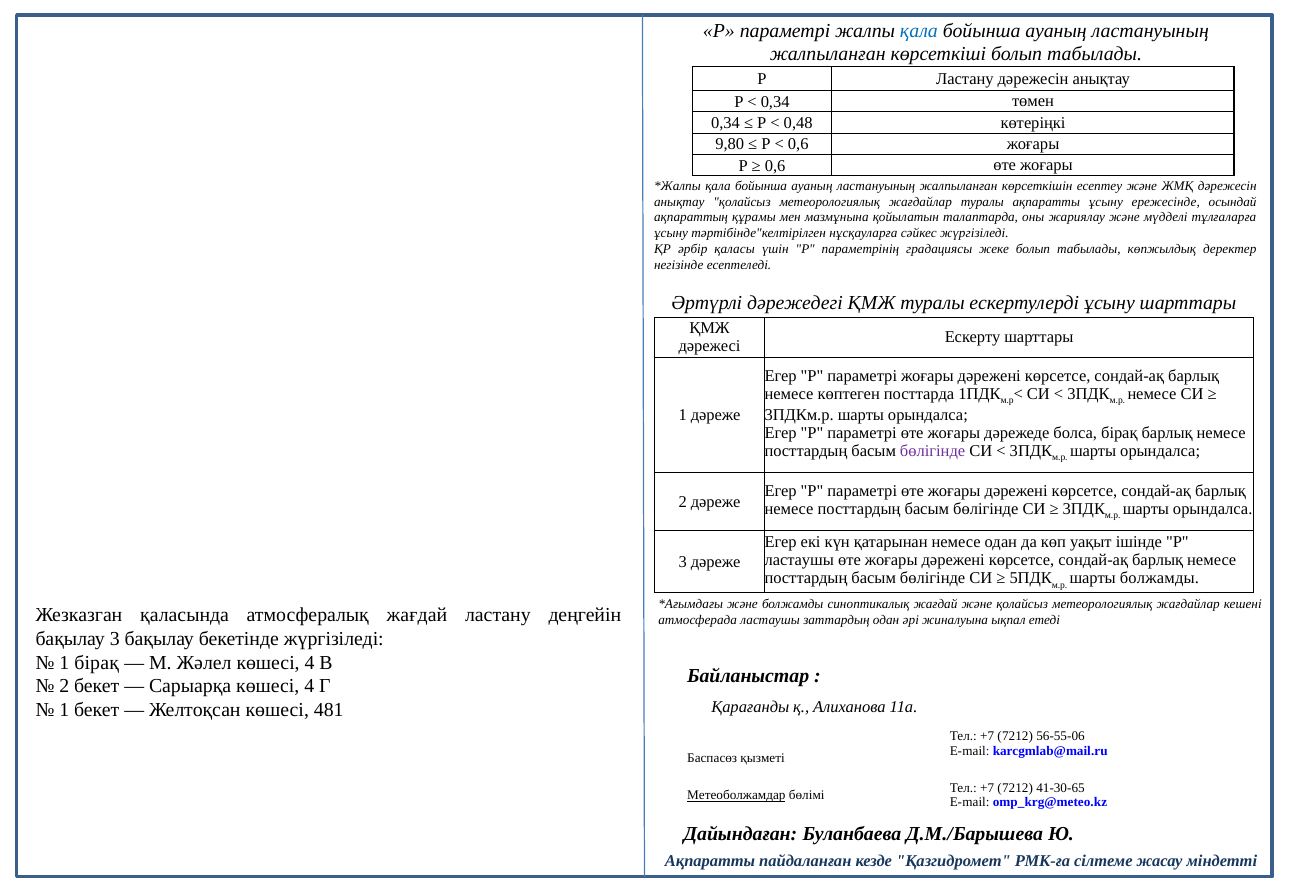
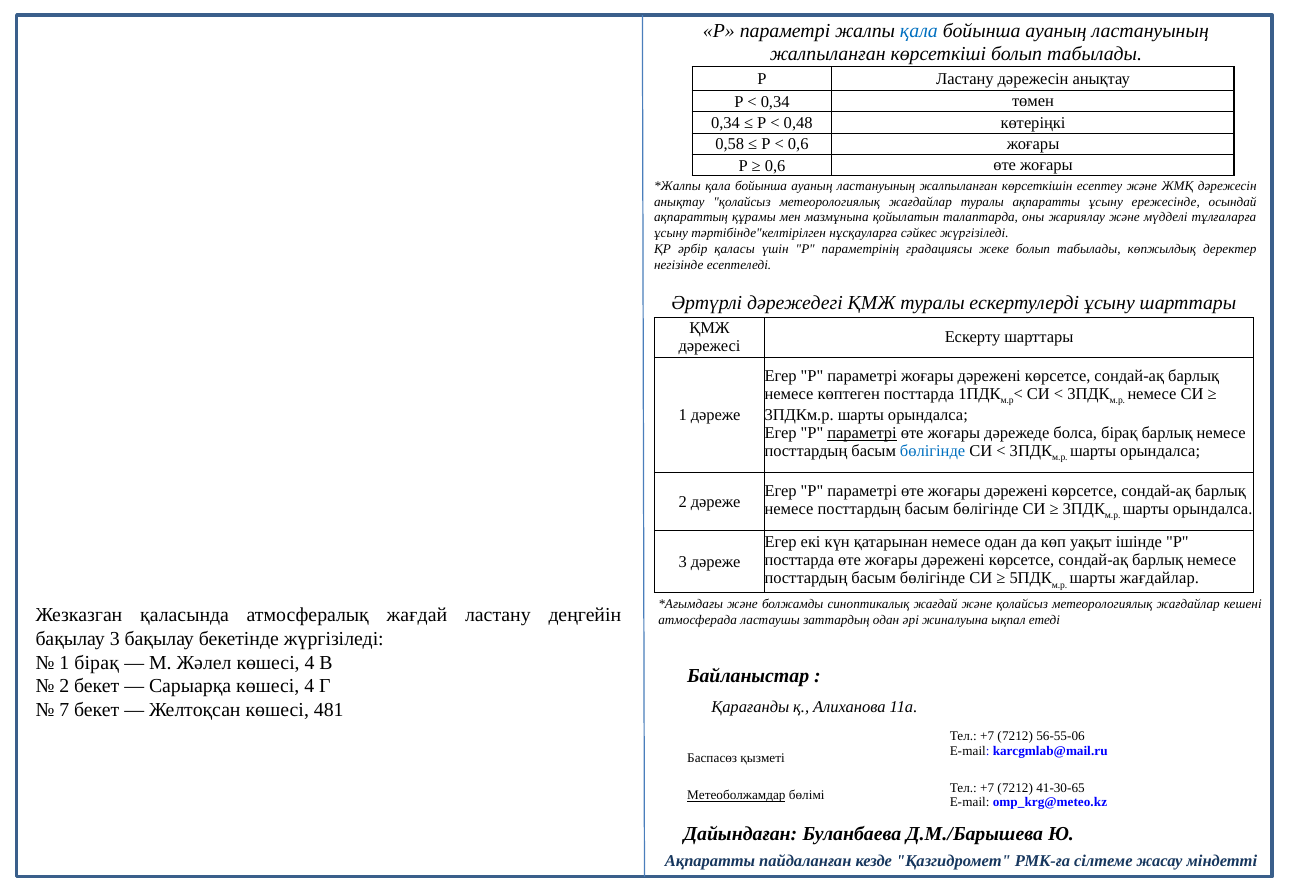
9,80: 9,80 -> 0,58
параметрі at (862, 433) underline: none -> present
бөлігінде at (933, 452) colour: purple -> blue
ластаушы at (799, 561): ластаушы -> посттарда
шарты болжамды: болжамды -> жағдайлар
1 at (64, 710): 1 -> 7
